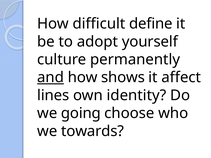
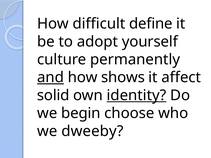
lines: lines -> solid
identity underline: none -> present
going: going -> begin
towards: towards -> dweeby
